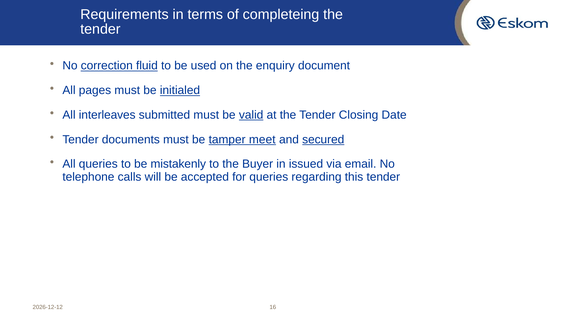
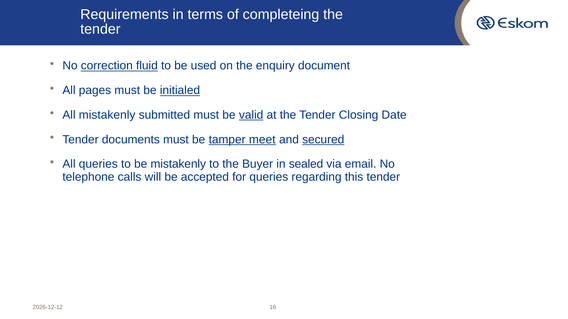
All interleaves: interleaves -> mistakenly
issued: issued -> sealed
